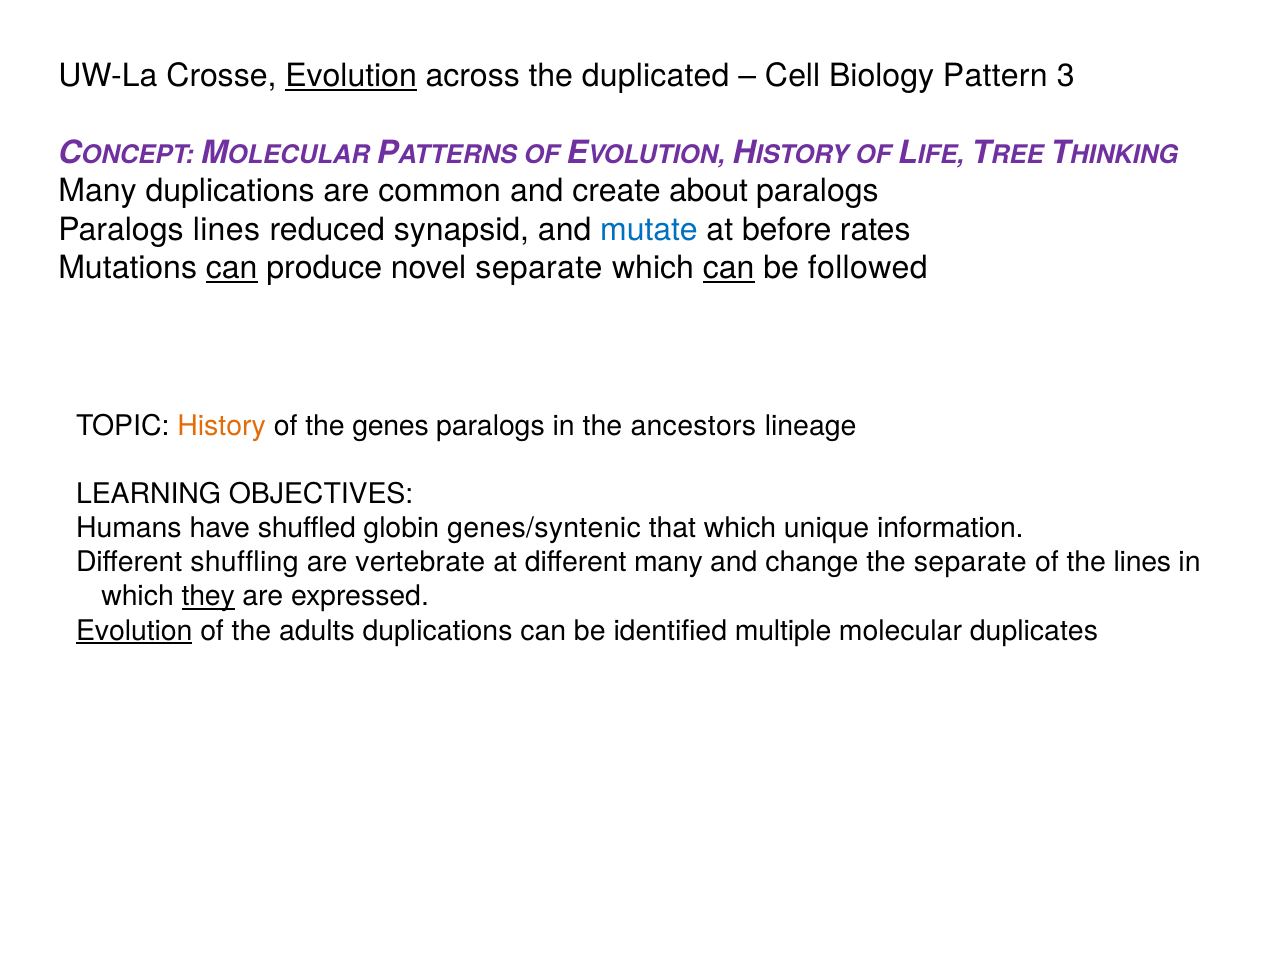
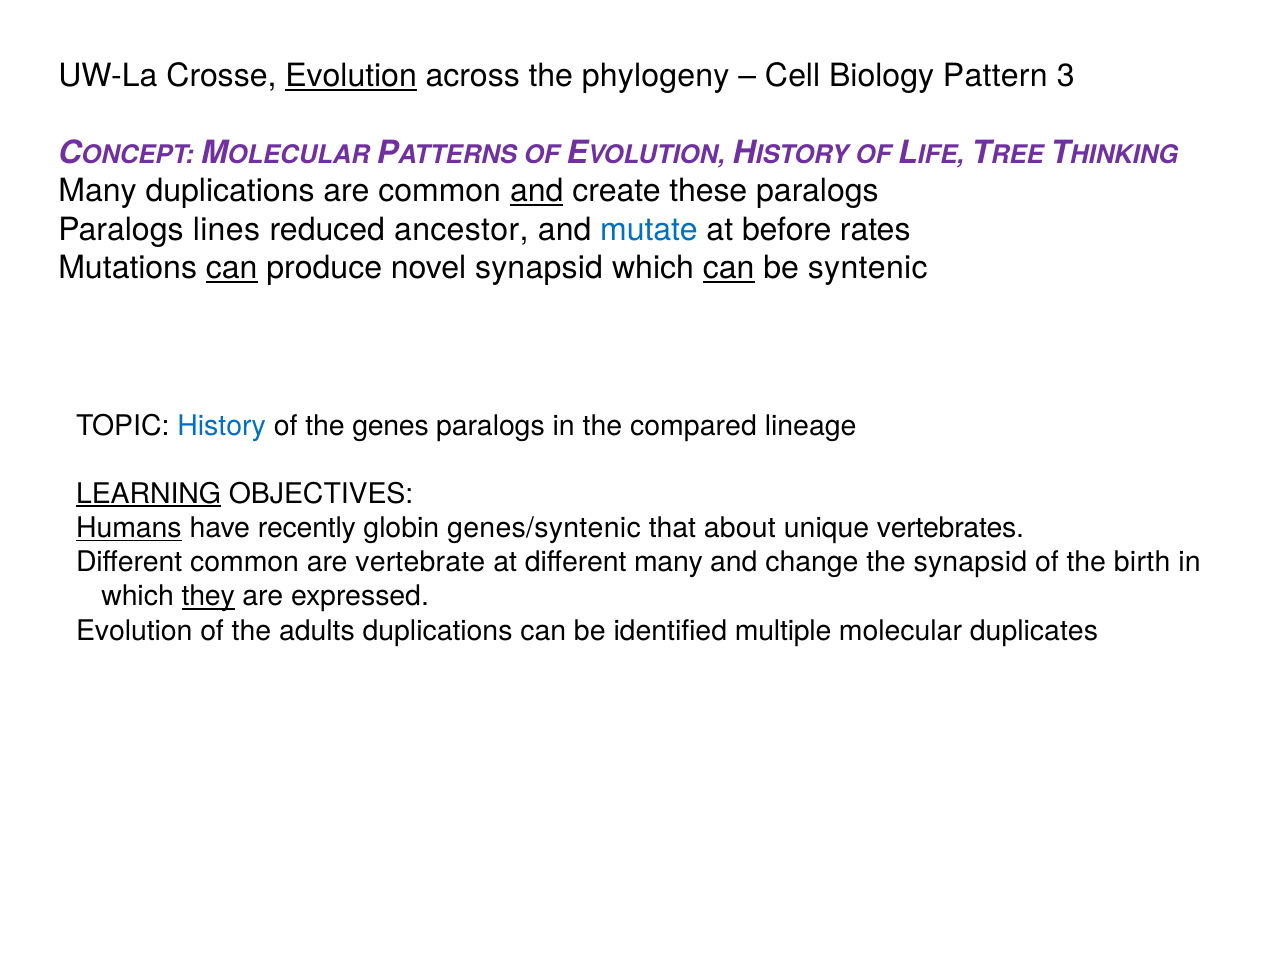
duplicated: duplicated -> phylogeny
and at (537, 191) underline: none -> present
about: about -> these
synapsid: synapsid -> ancestor
novel separate: separate -> synapsid
followed: followed -> syntenic
History colour: orange -> blue
ancestors: ancestors -> compared
LEARNING underline: none -> present
Humans underline: none -> present
shuffled: shuffled -> recently
that which: which -> about
information: information -> vertebrates
Different shuffling: shuffling -> common
the separate: separate -> synapsid
the lines: lines -> birth
Evolution at (134, 631) underline: present -> none
